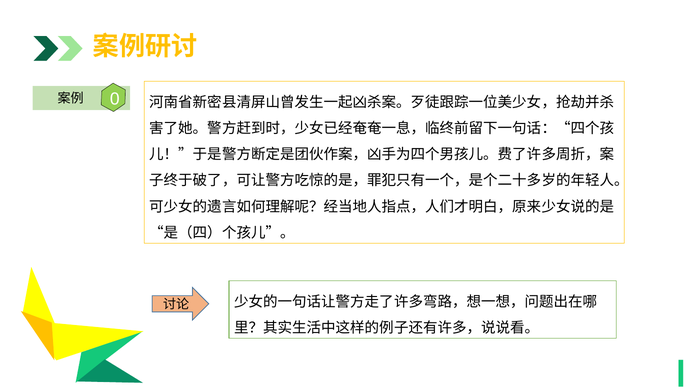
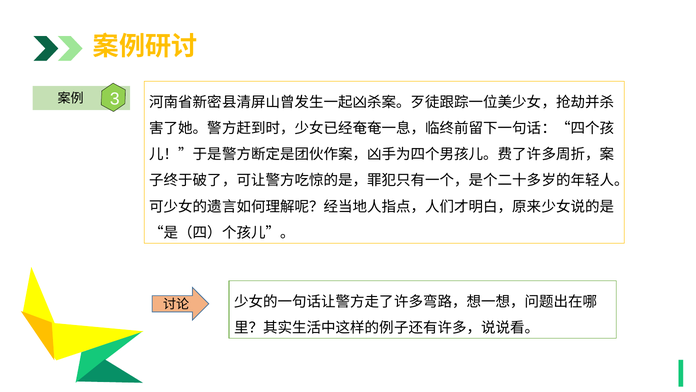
0: 0 -> 3
